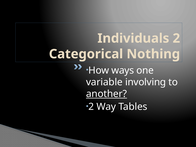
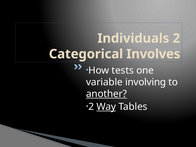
Nothing: Nothing -> Involves
ways: ways -> tests
Way underline: none -> present
